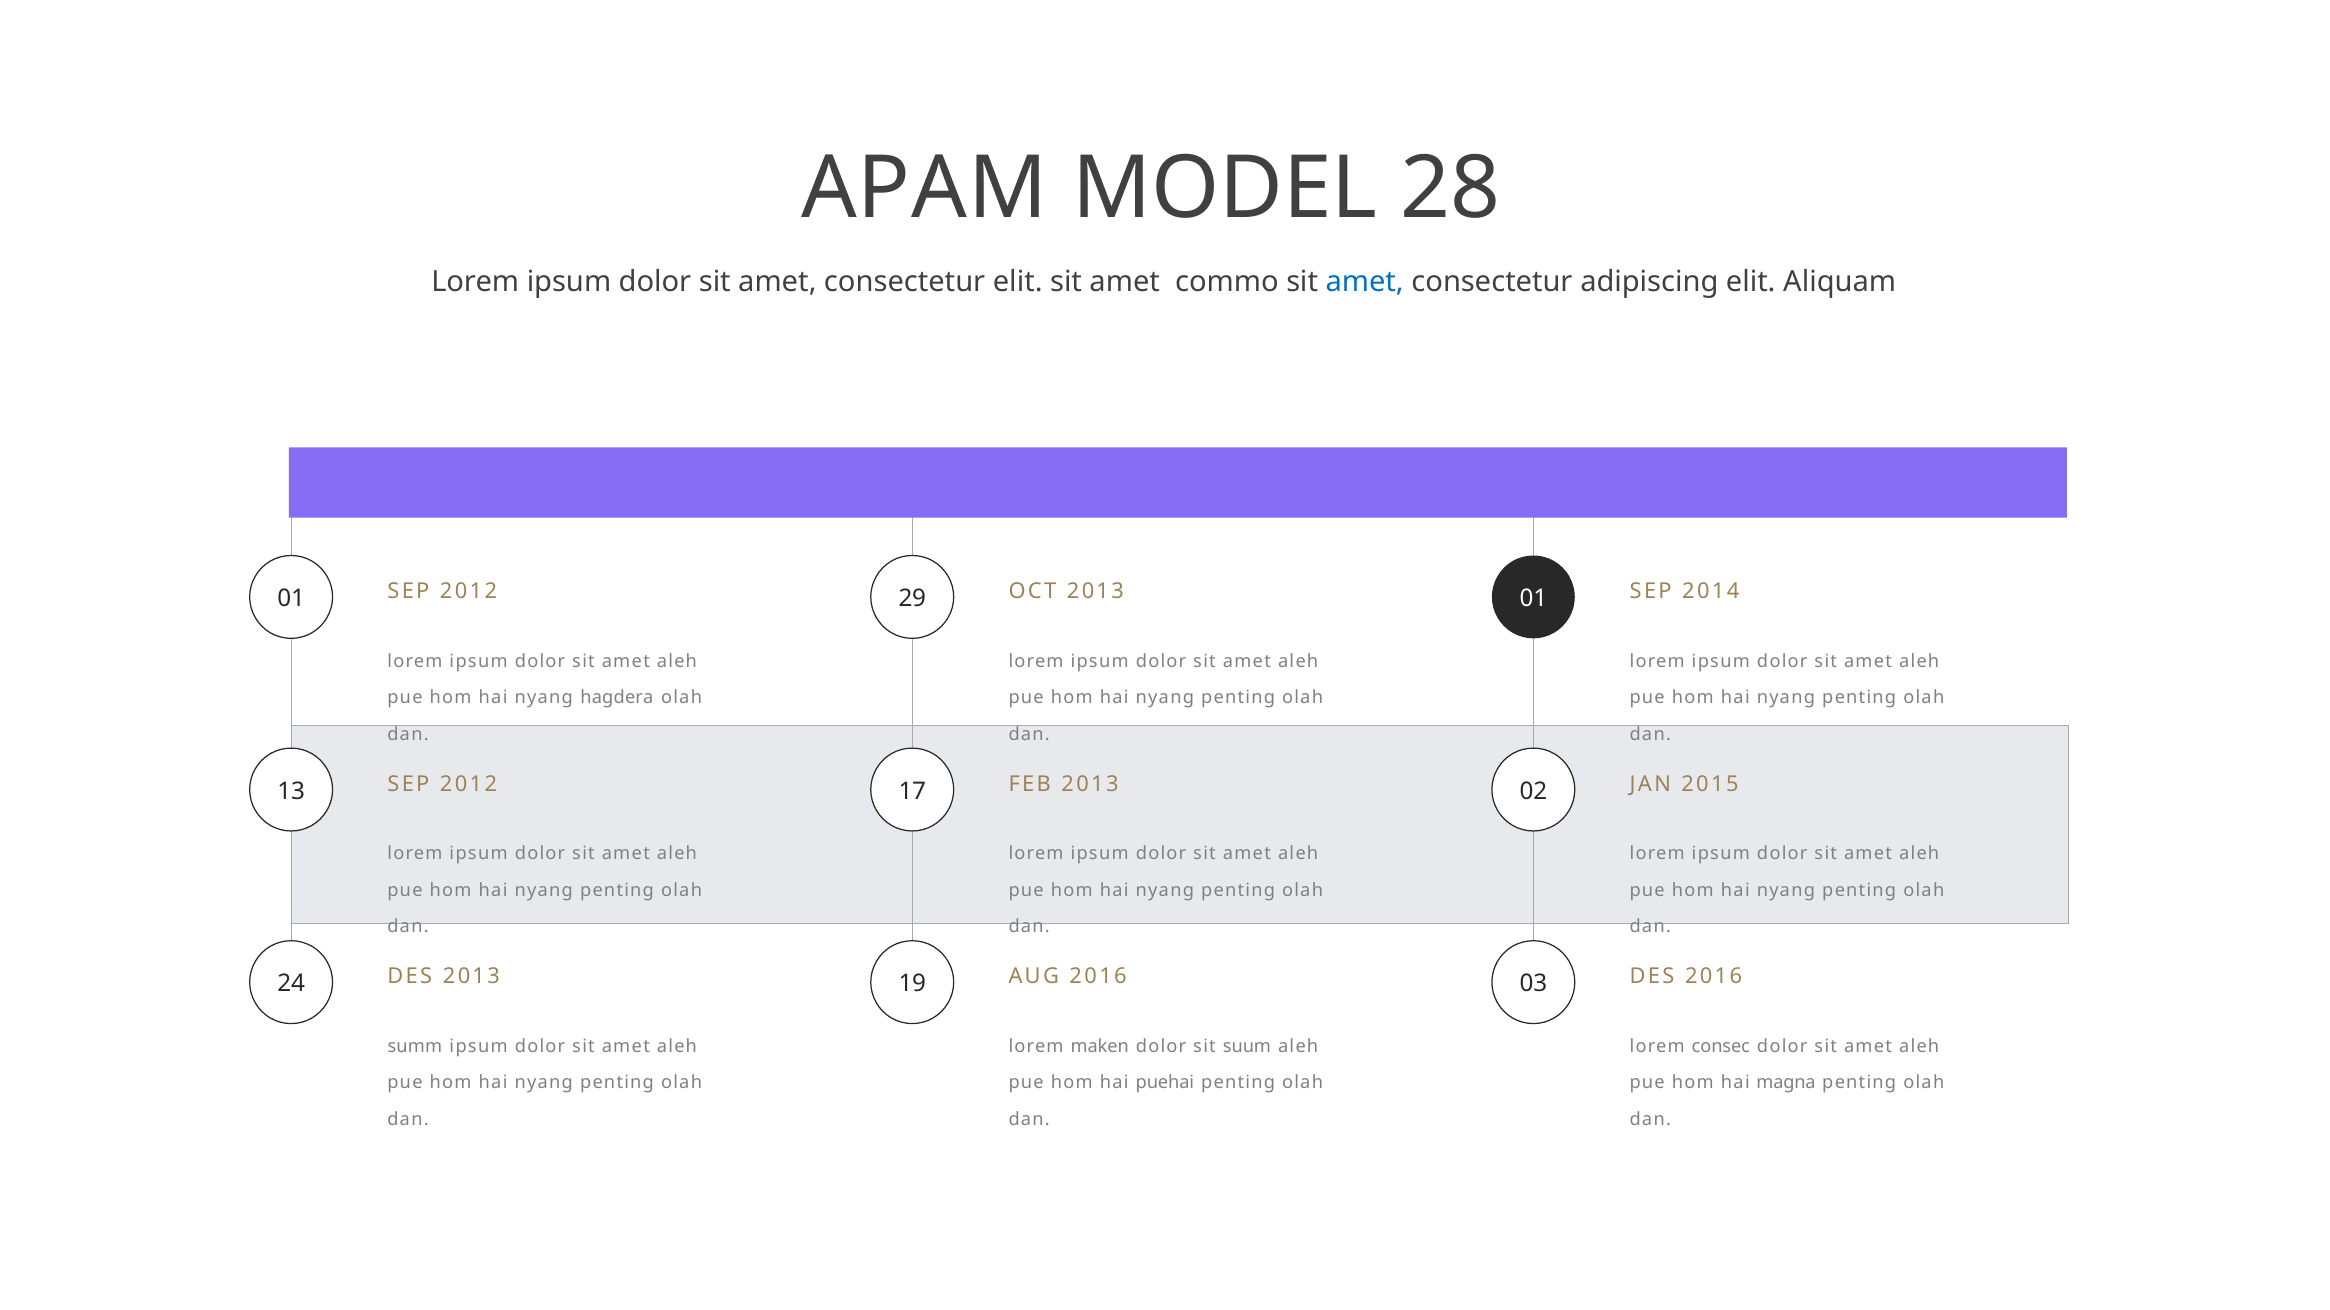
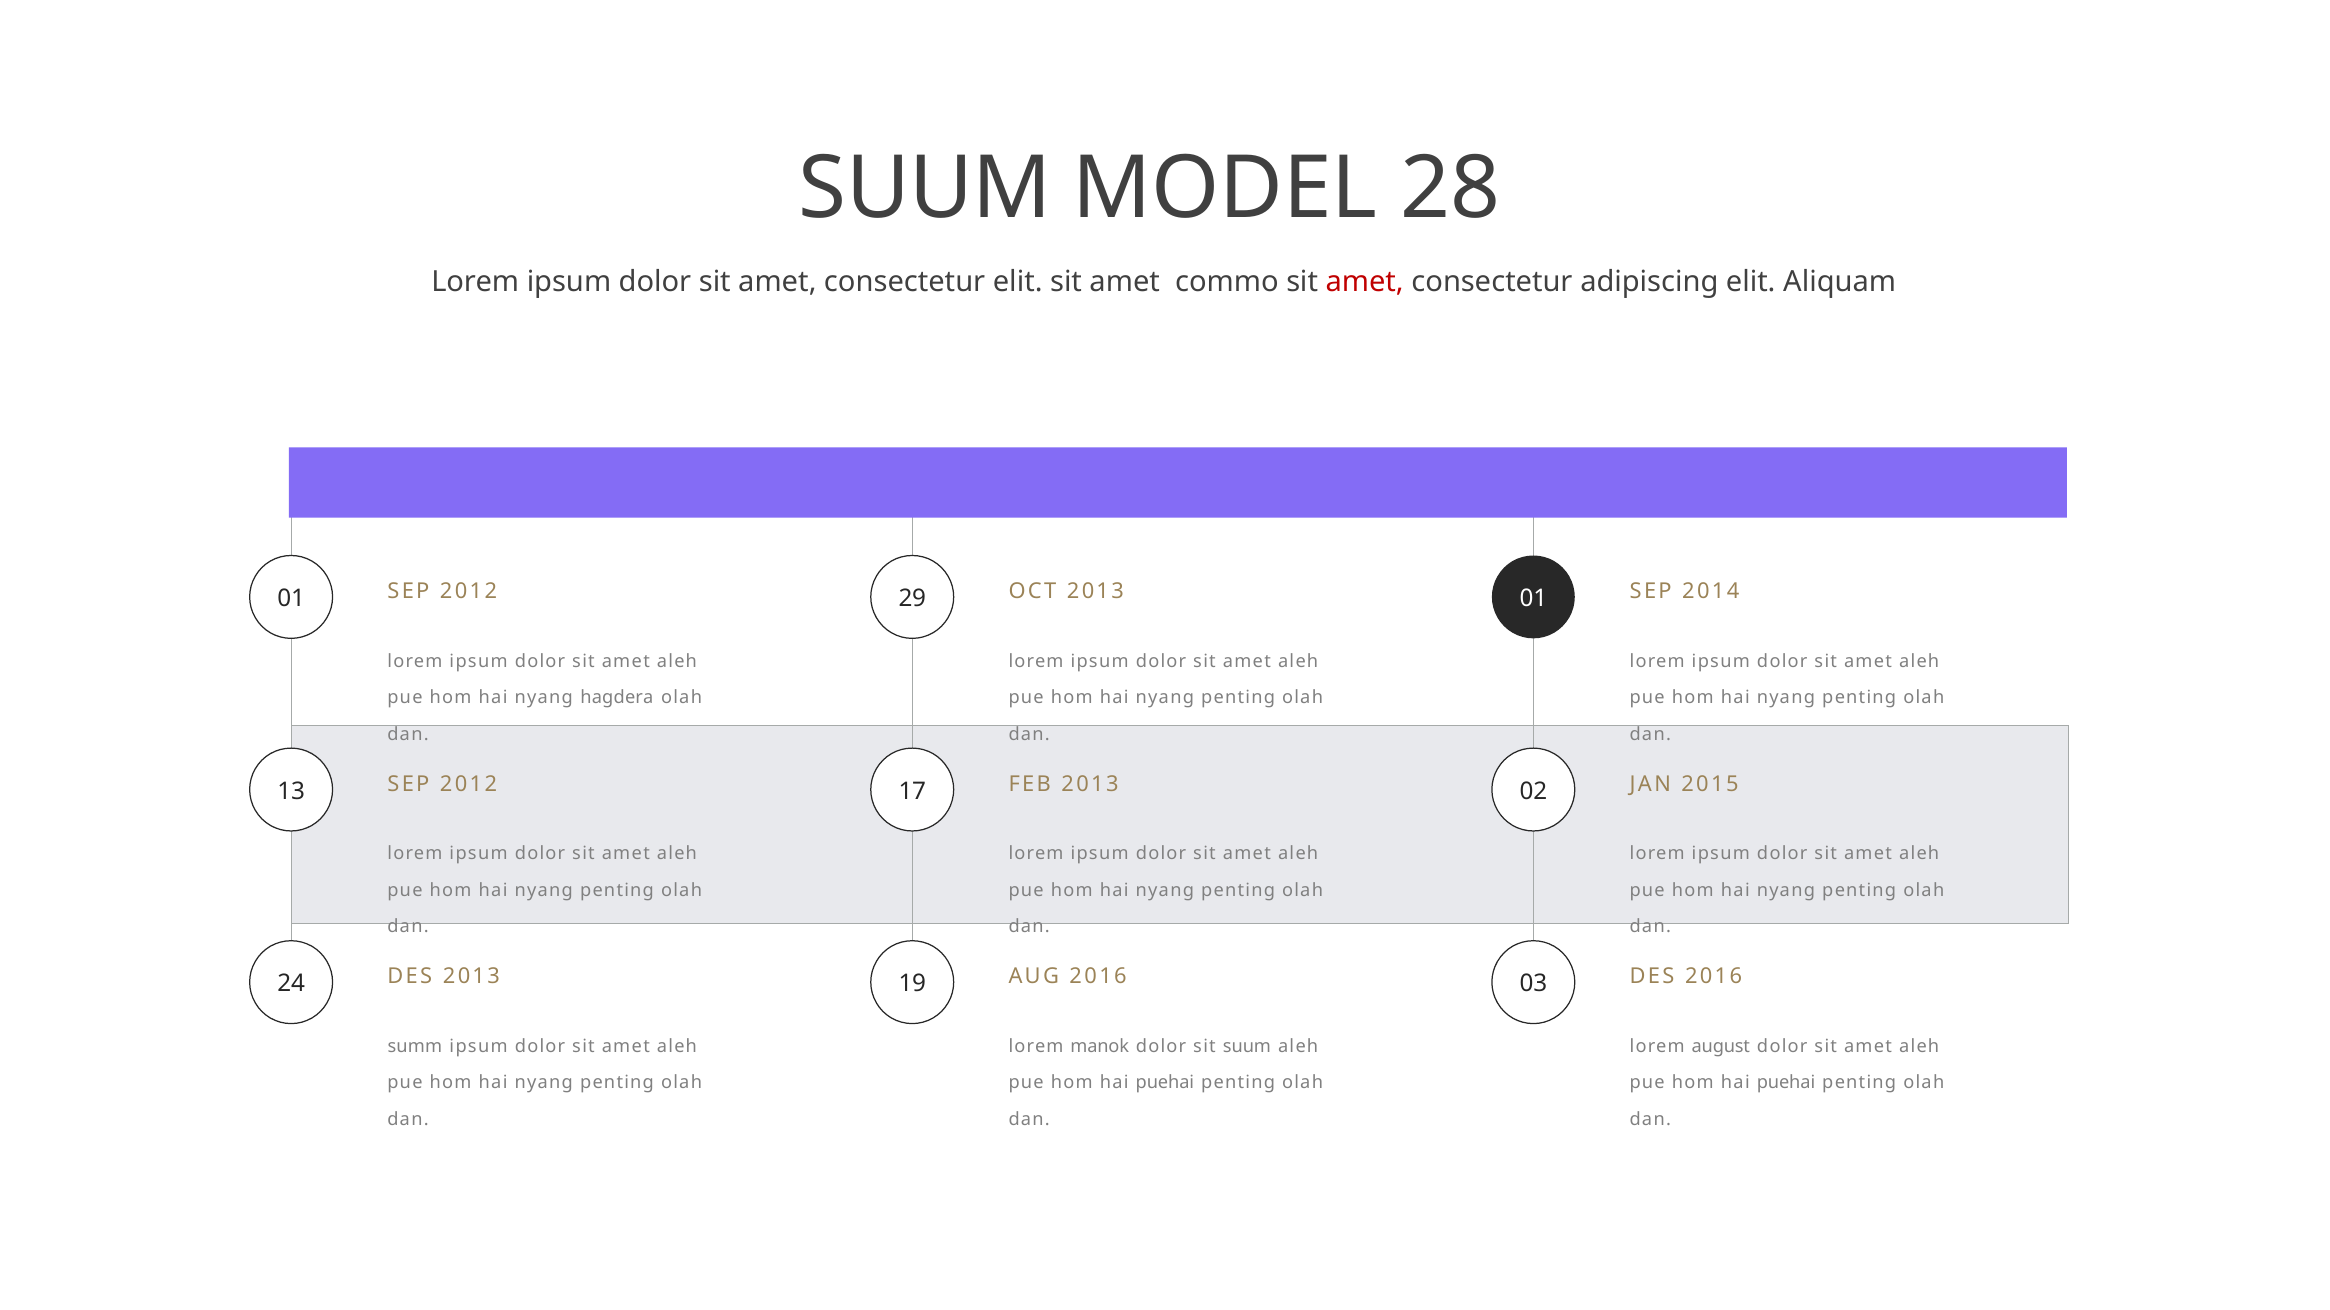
APAM at (924, 188): APAM -> SUUM
amet at (1365, 282) colour: blue -> red
maken: maken -> manok
consec: consec -> august
magna at (1786, 1083): magna -> puehai
